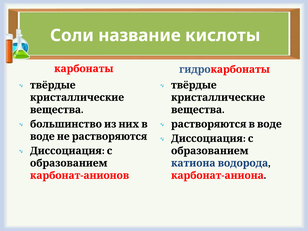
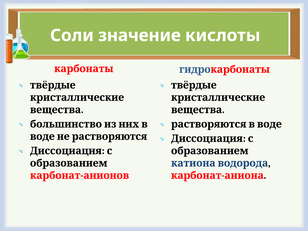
название: название -> значение
